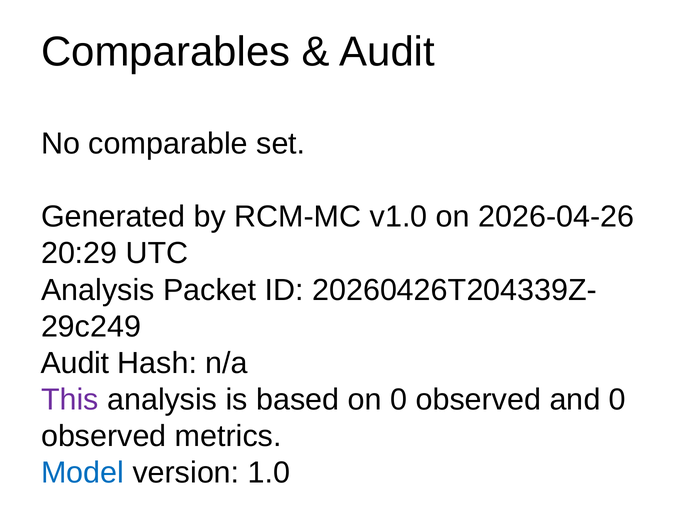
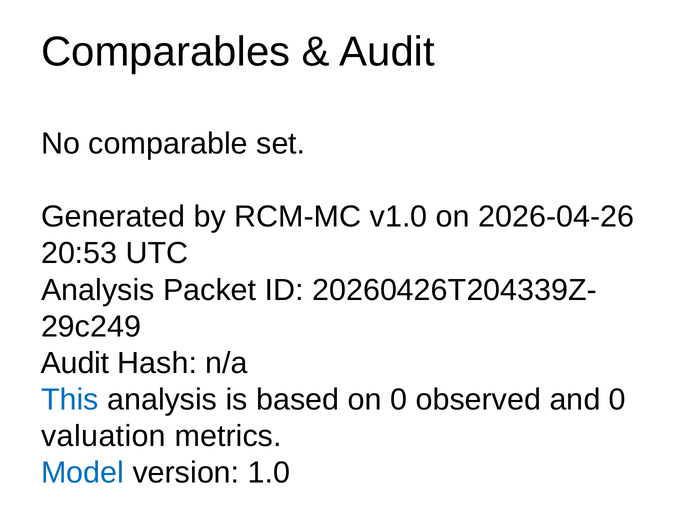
20:29: 20:29 -> 20:53
This colour: purple -> blue
observed at (104, 437): observed -> valuation
